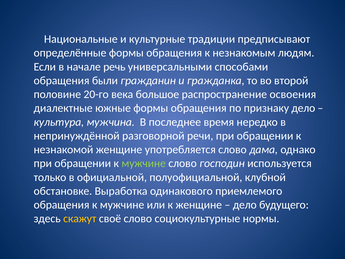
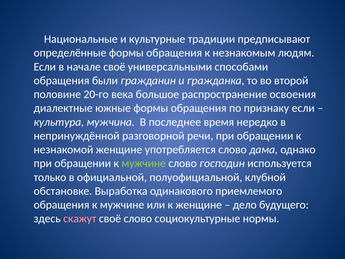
начале речь: речь -> своё
признаку дело: дело -> если
скажут colour: yellow -> pink
